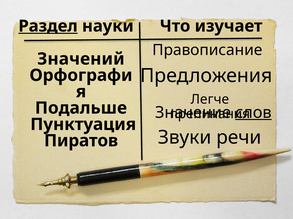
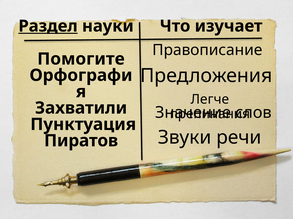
Значений: Значений -> Помогите
Подальше: Подальше -> Захватили
слов underline: present -> none
